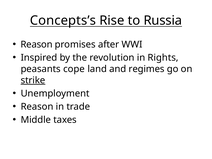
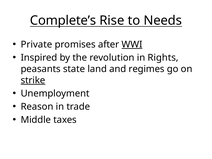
Concepts’s: Concepts’s -> Complete’s
Russia: Russia -> Needs
Reason at (37, 44): Reason -> Private
WWI underline: none -> present
cope: cope -> state
